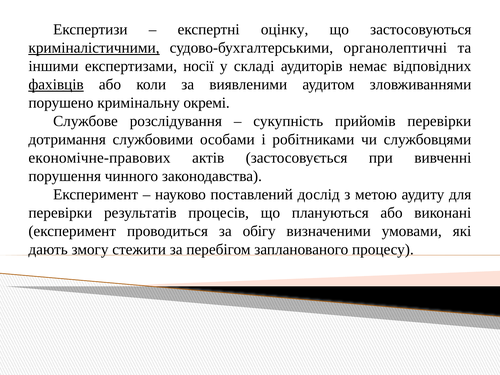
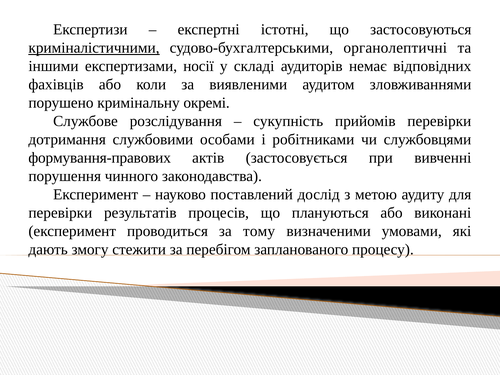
оцінку: оцінку -> істотні
фахівців underline: present -> none
економічне-правових: економічне-правових -> формування-правових
обігу: обігу -> тому
